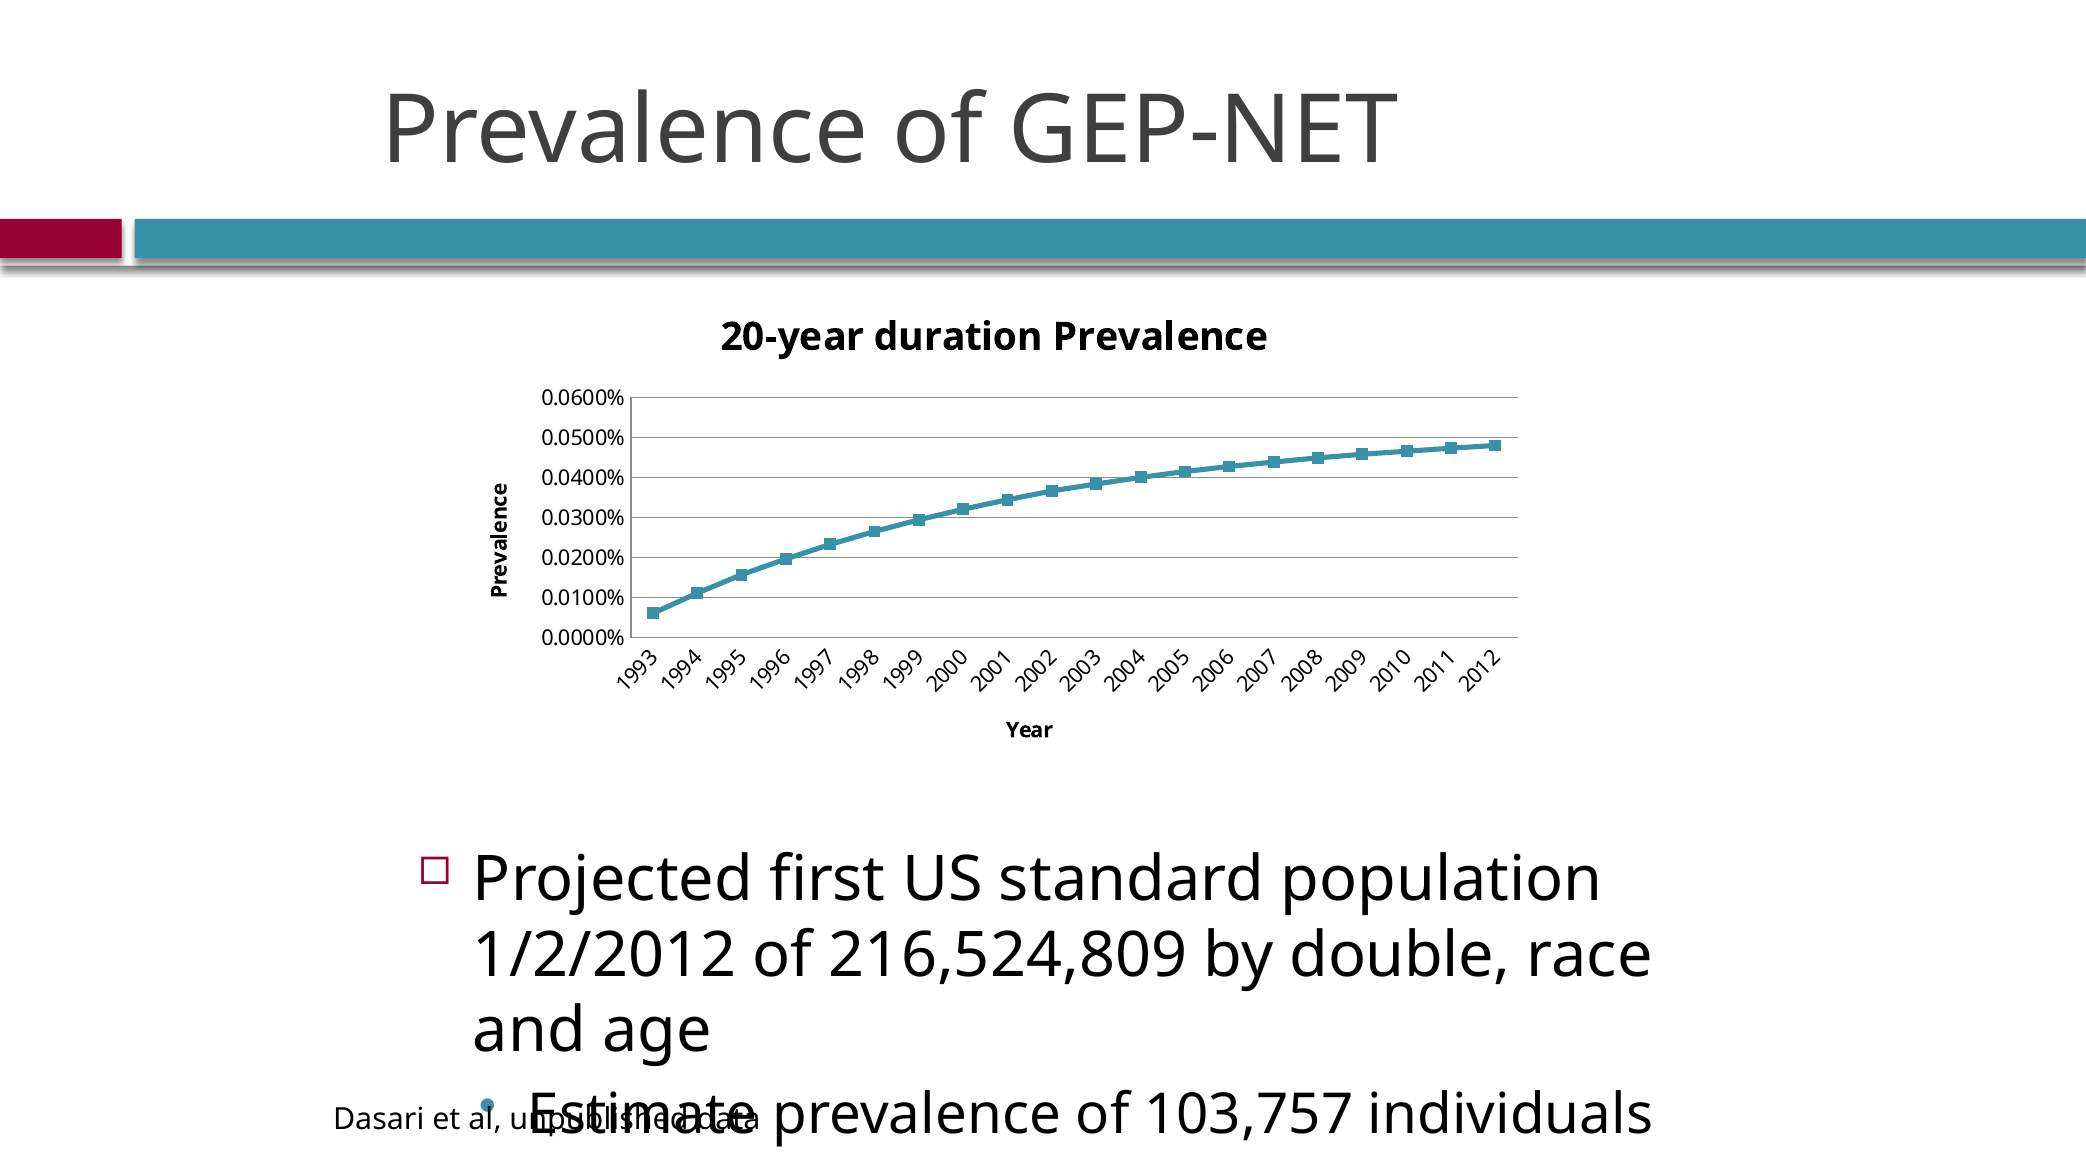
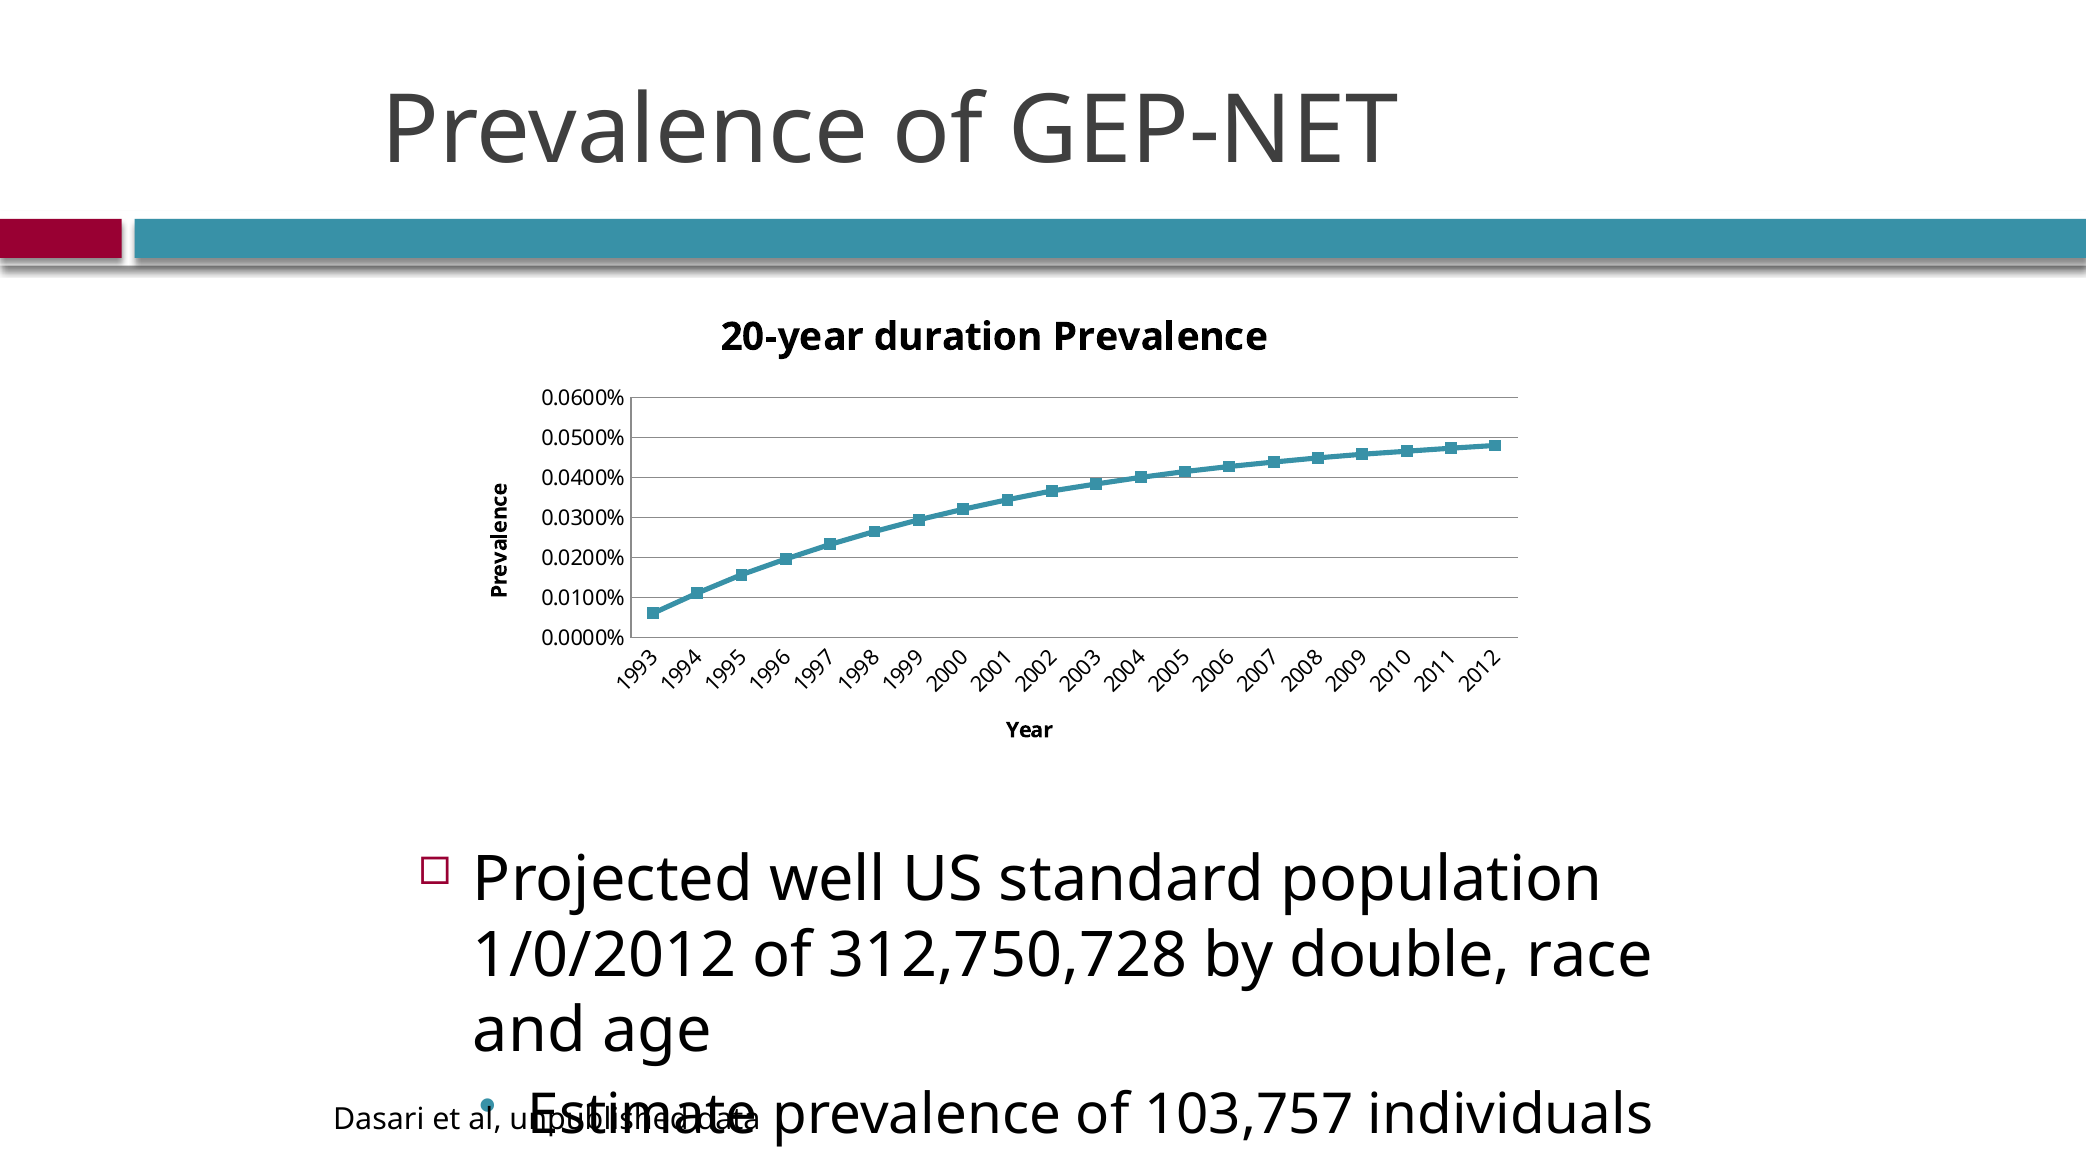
first: first -> well
1/2/2012: 1/2/2012 -> 1/0/2012
216,524,809: 216,524,809 -> 312,750,728
